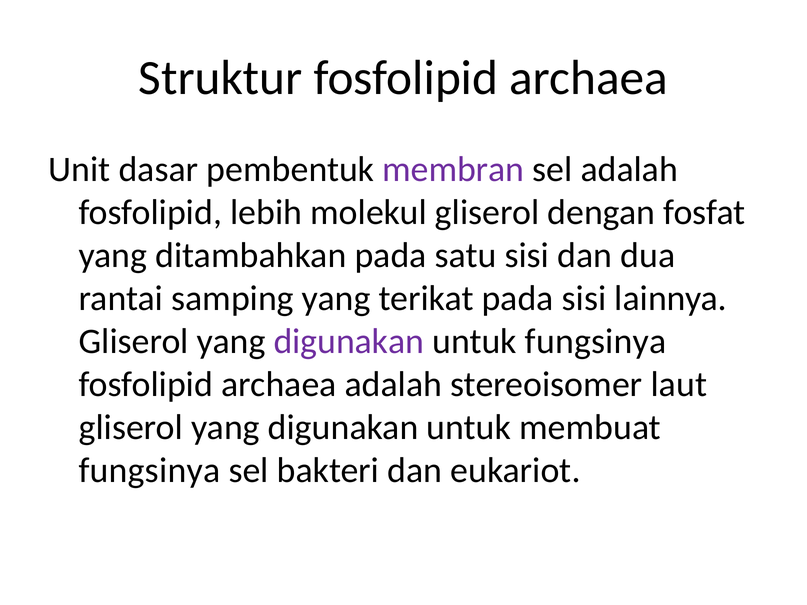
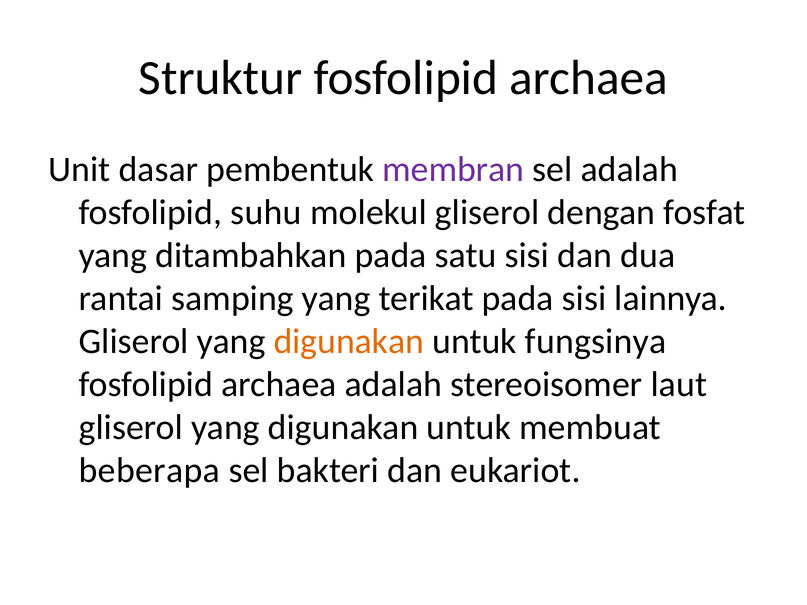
lebih: lebih -> suhu
digunakan at (349, 341) colour: purple -> orange
fungsinya at (149, 471): fungsinya -> beberapa
